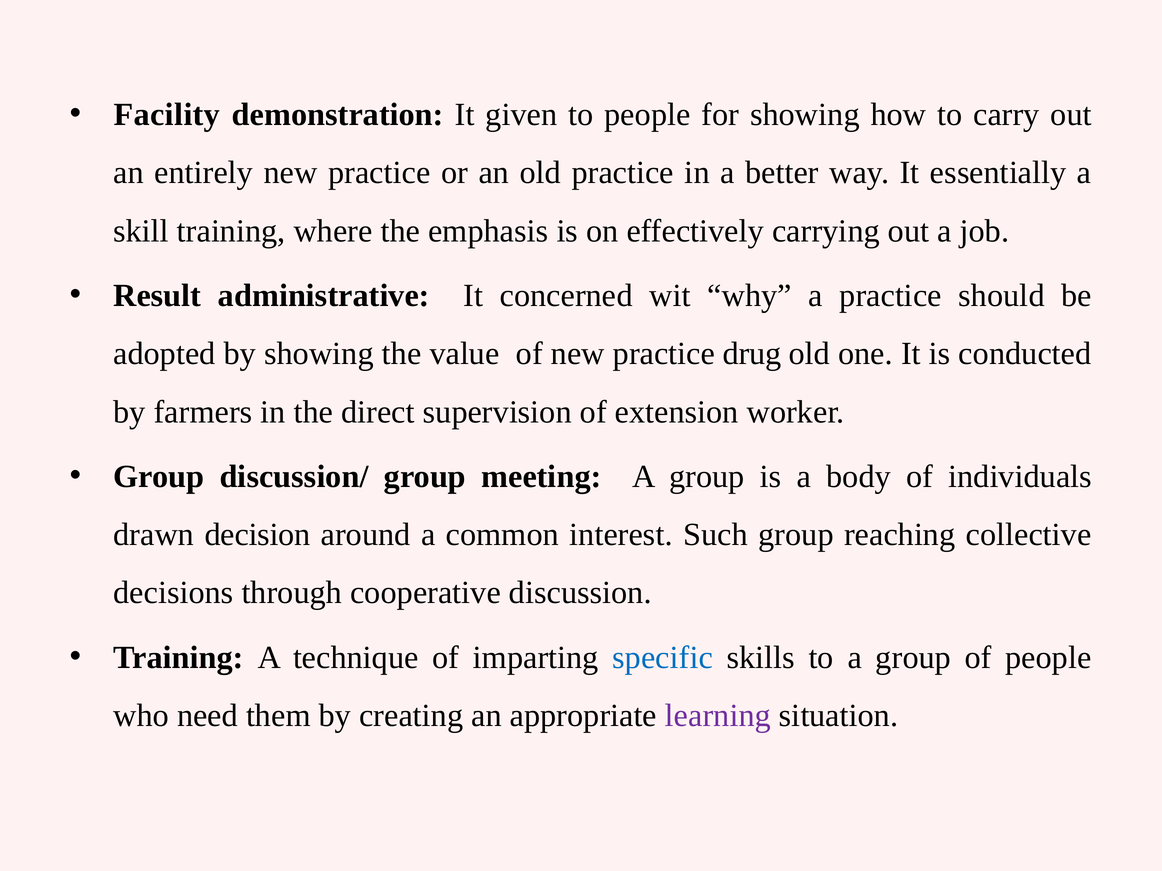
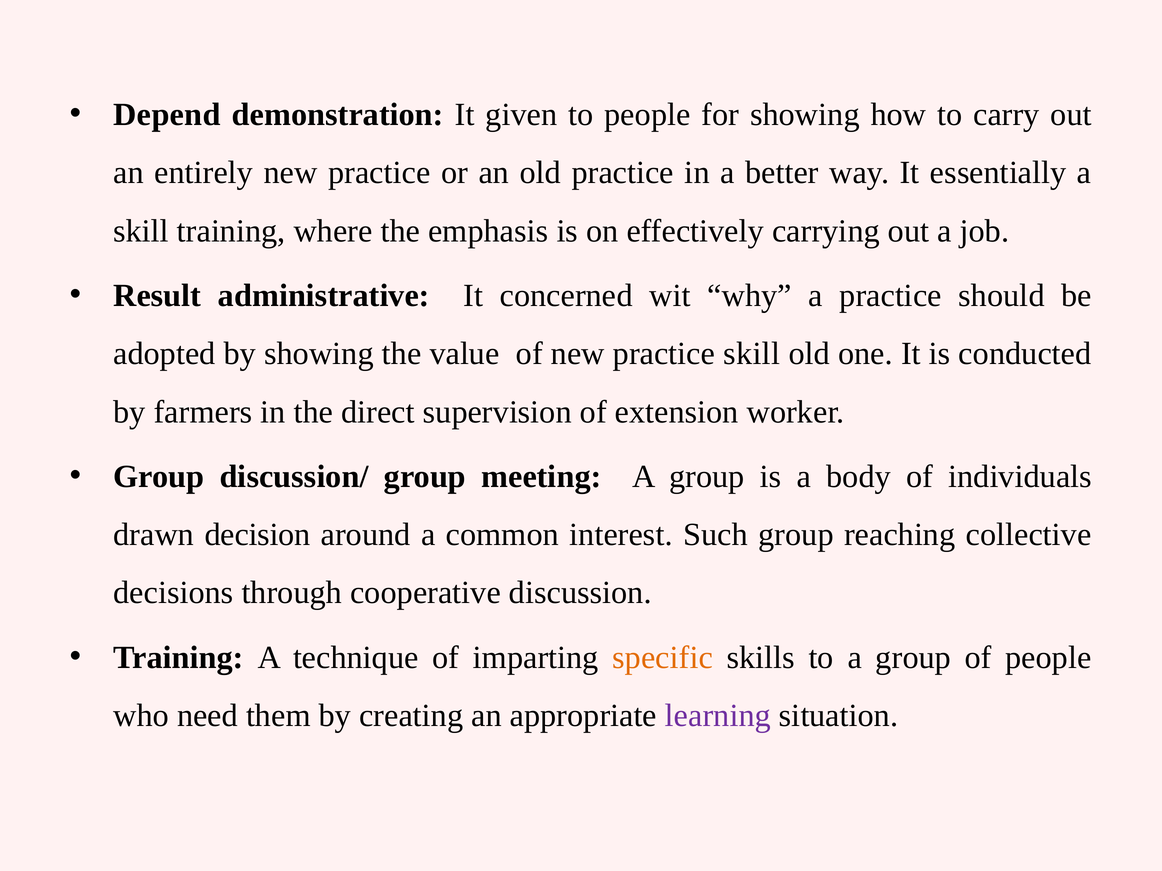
Facility: Facility -> Depend
practice drug: drug -> skill
specific colour: blue -> orange
